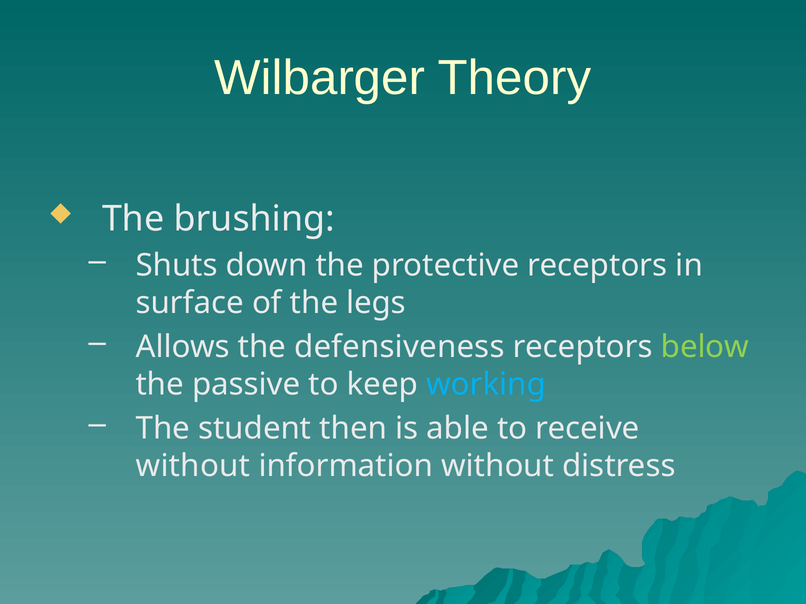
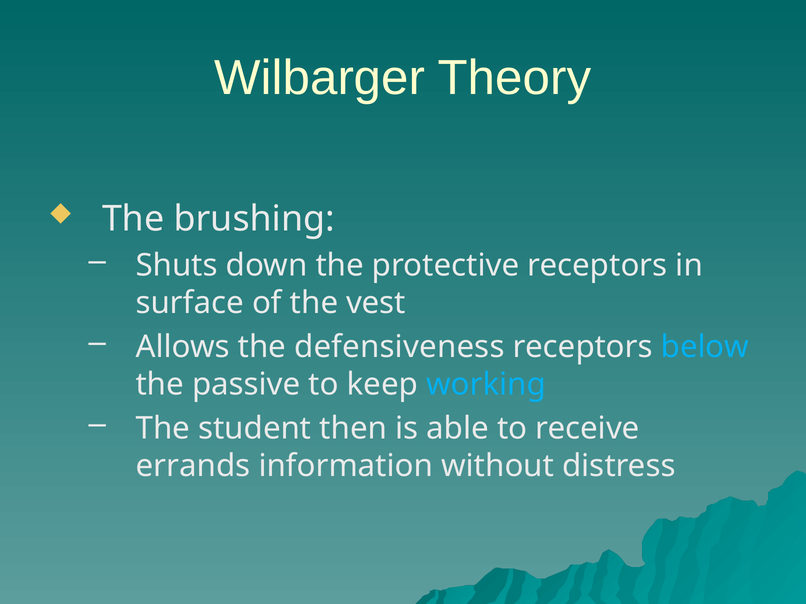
legs: legs -> vest
below colour: light green -> light blue
without at (193, 466): without -> errands
